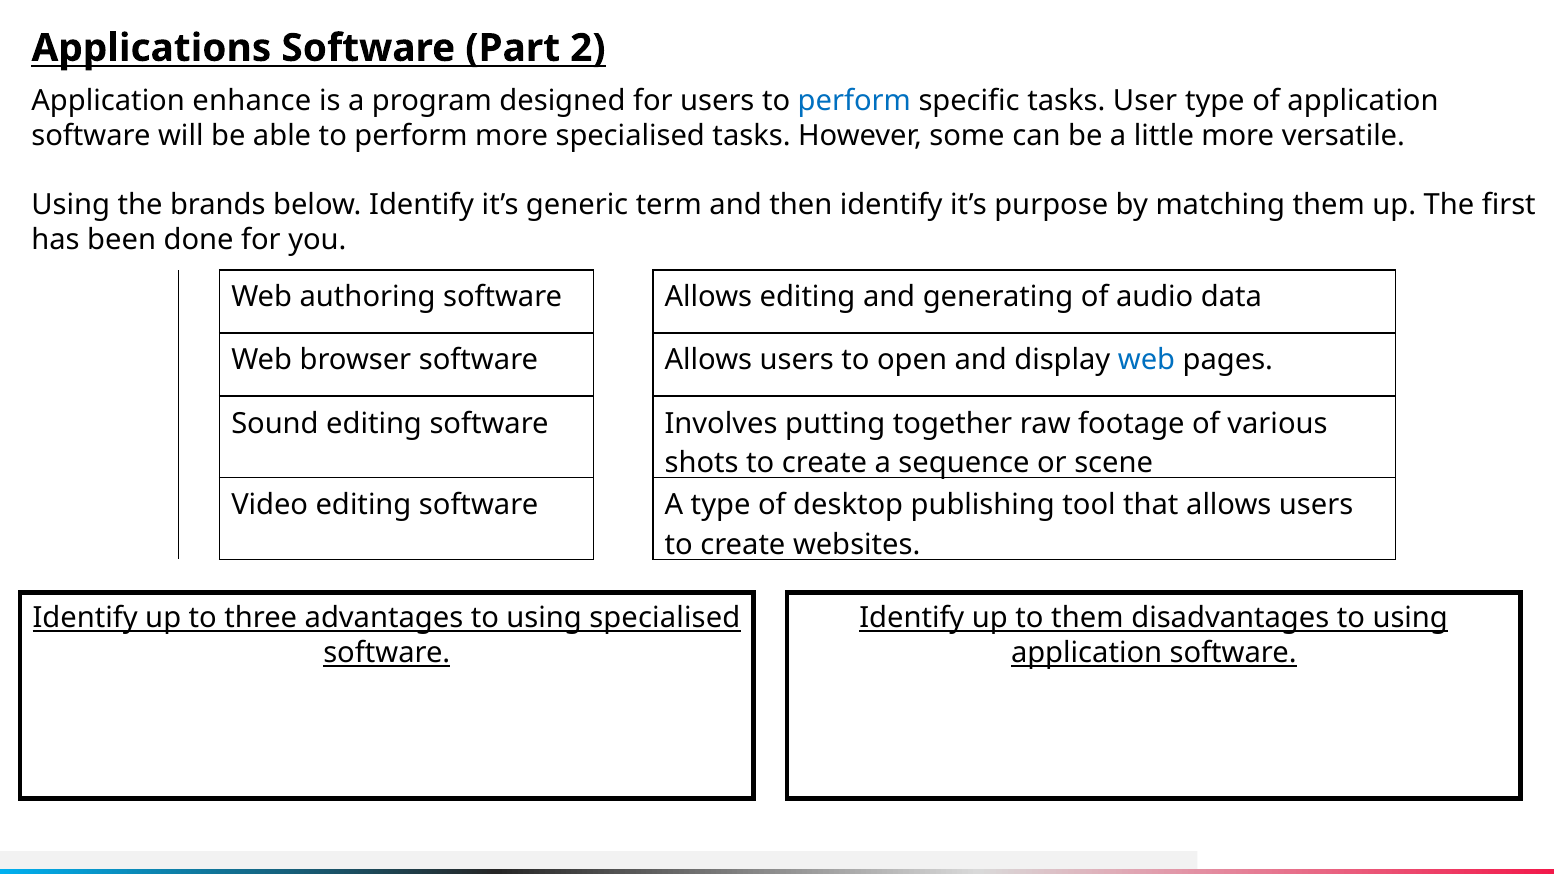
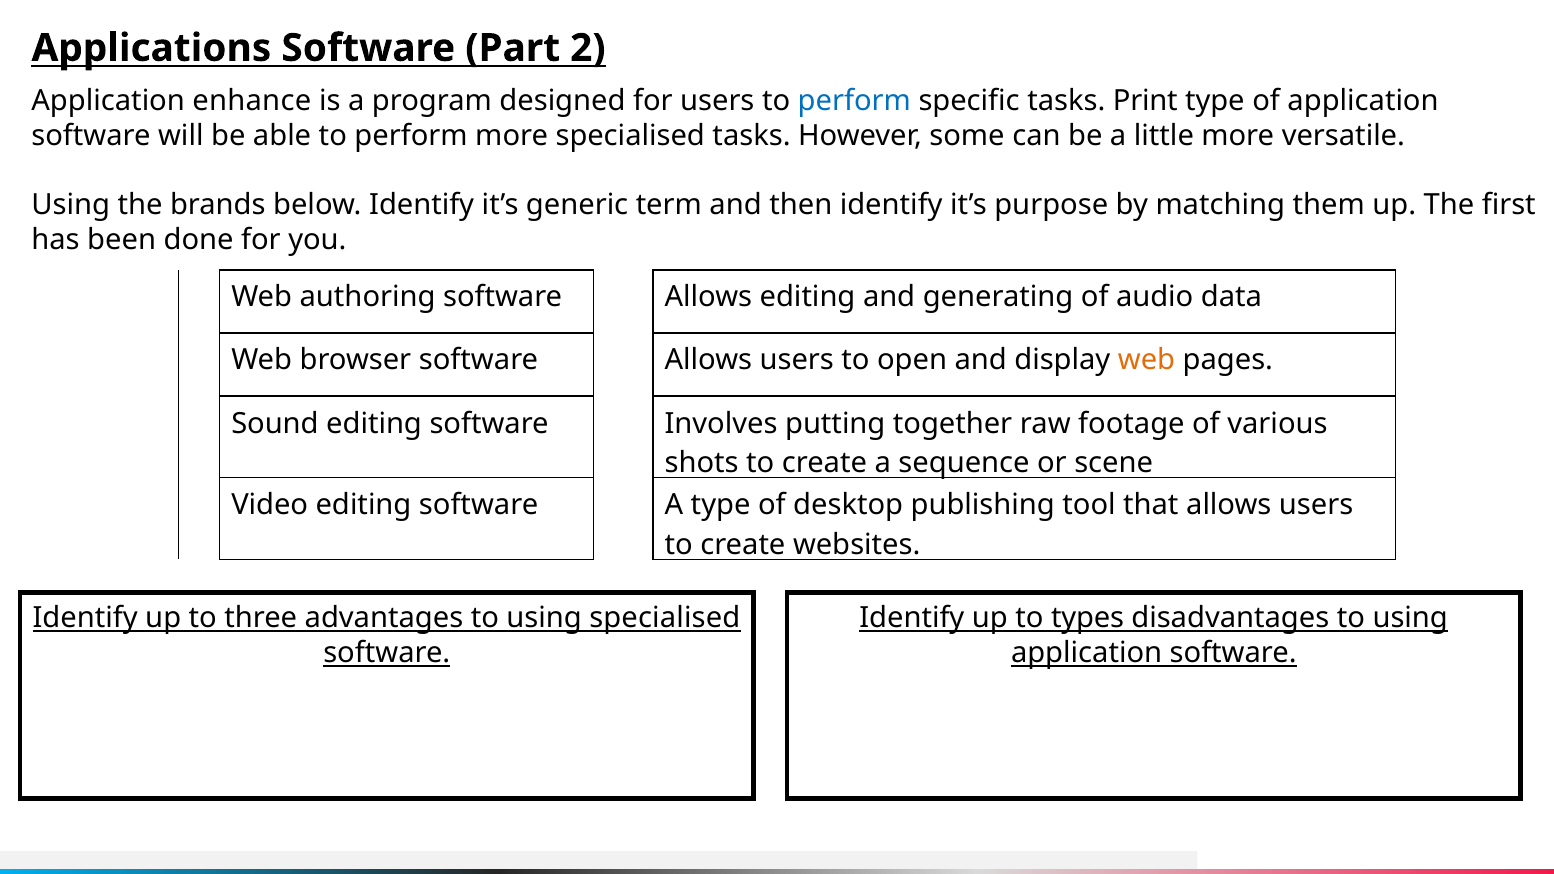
User: User -> Print
web at (1147, 360) colour: blue -> orange
to them: them -> types
